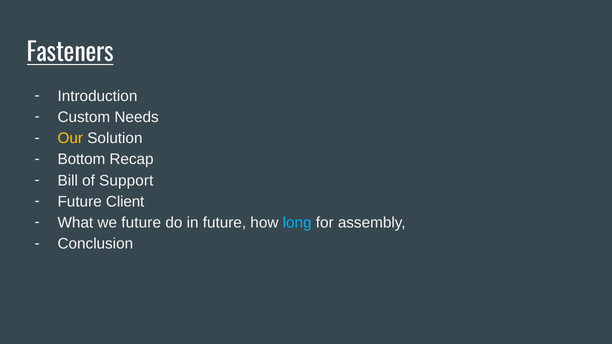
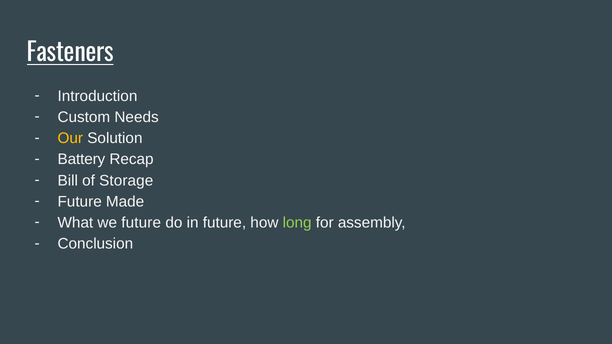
Bottom: Bottom -> Battery
Support: Support -> Storage
Client: Client -> Made
long colour: light blue -> light green
